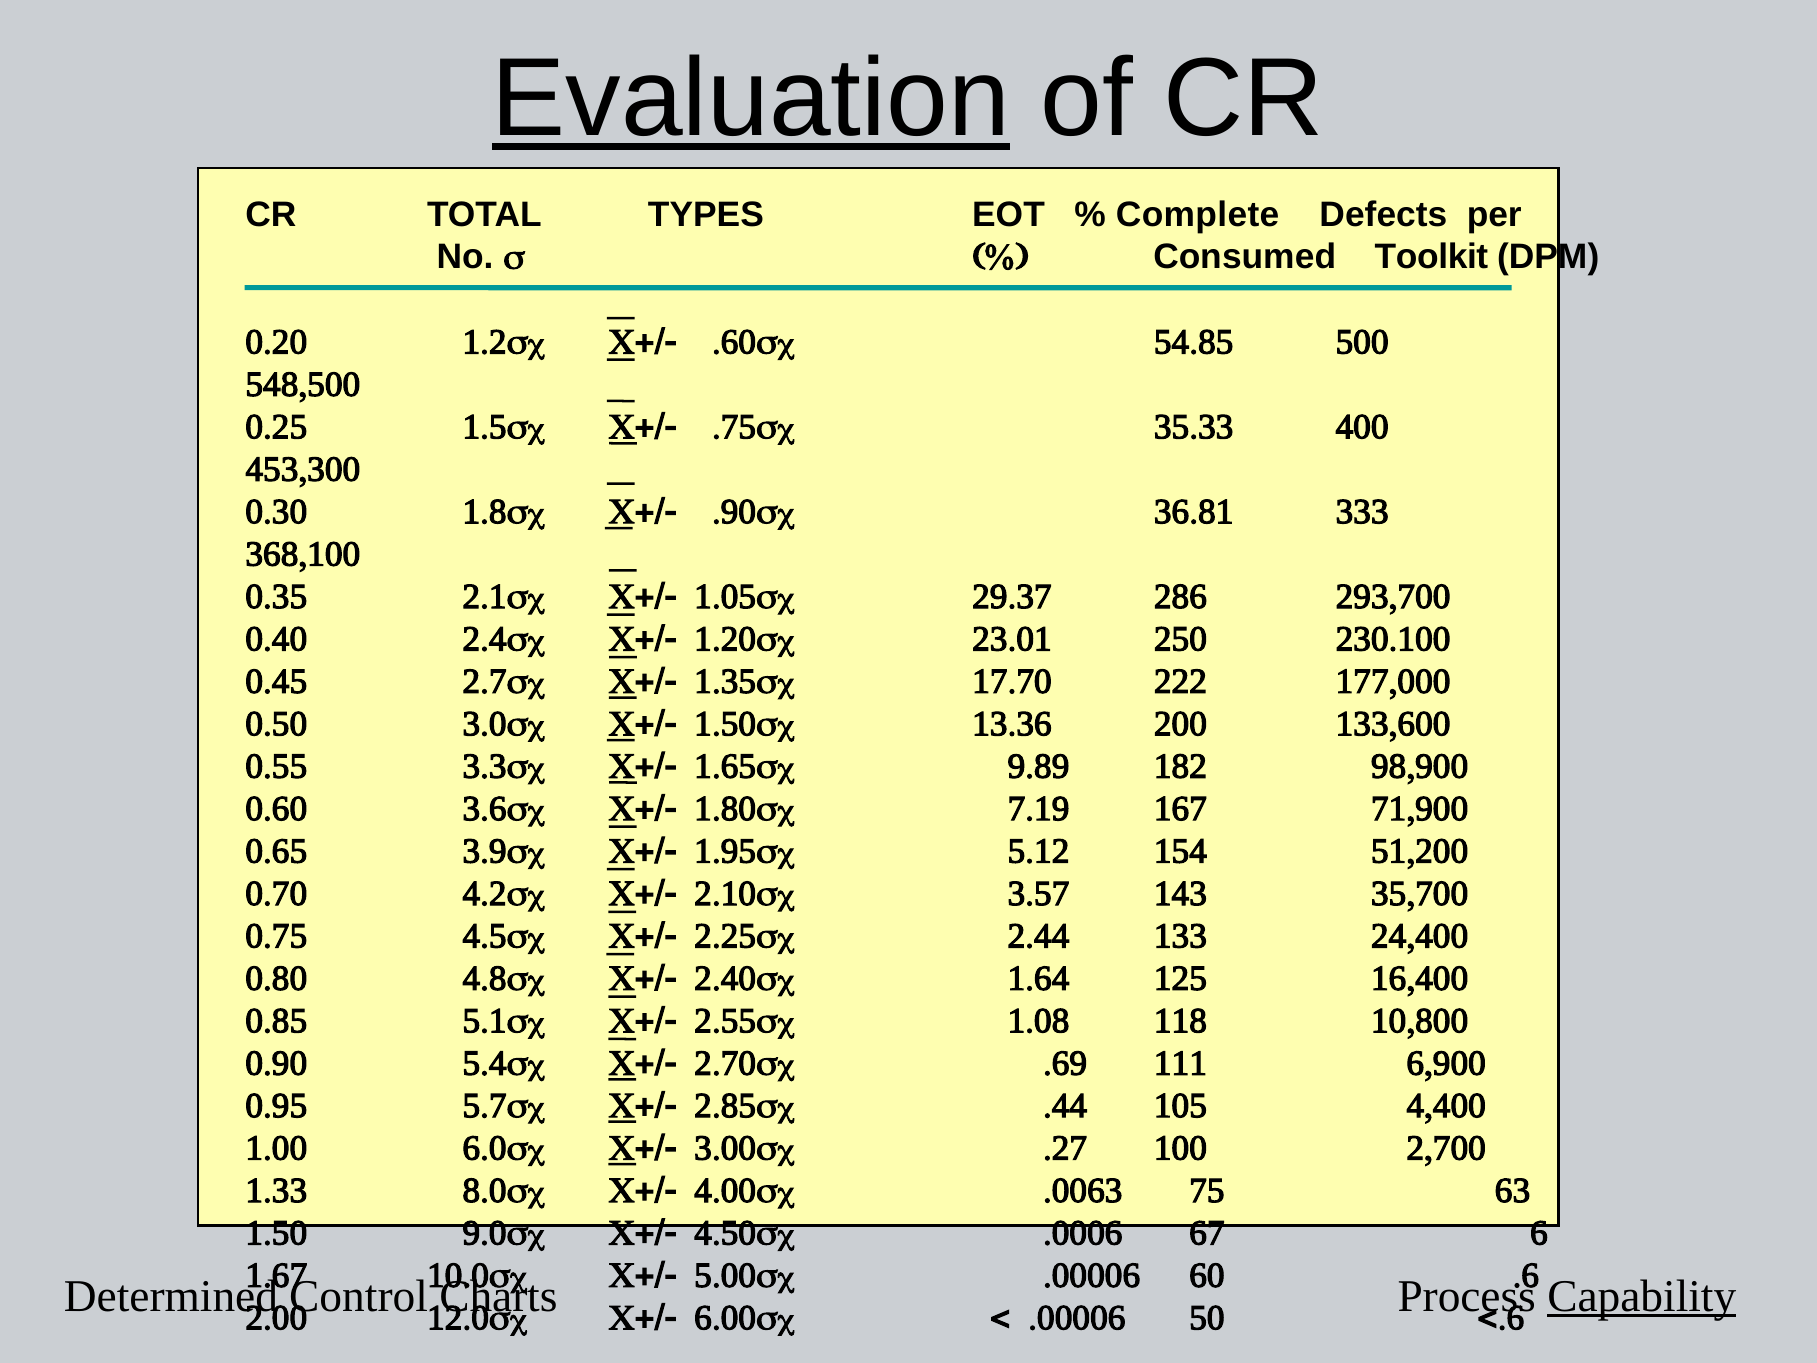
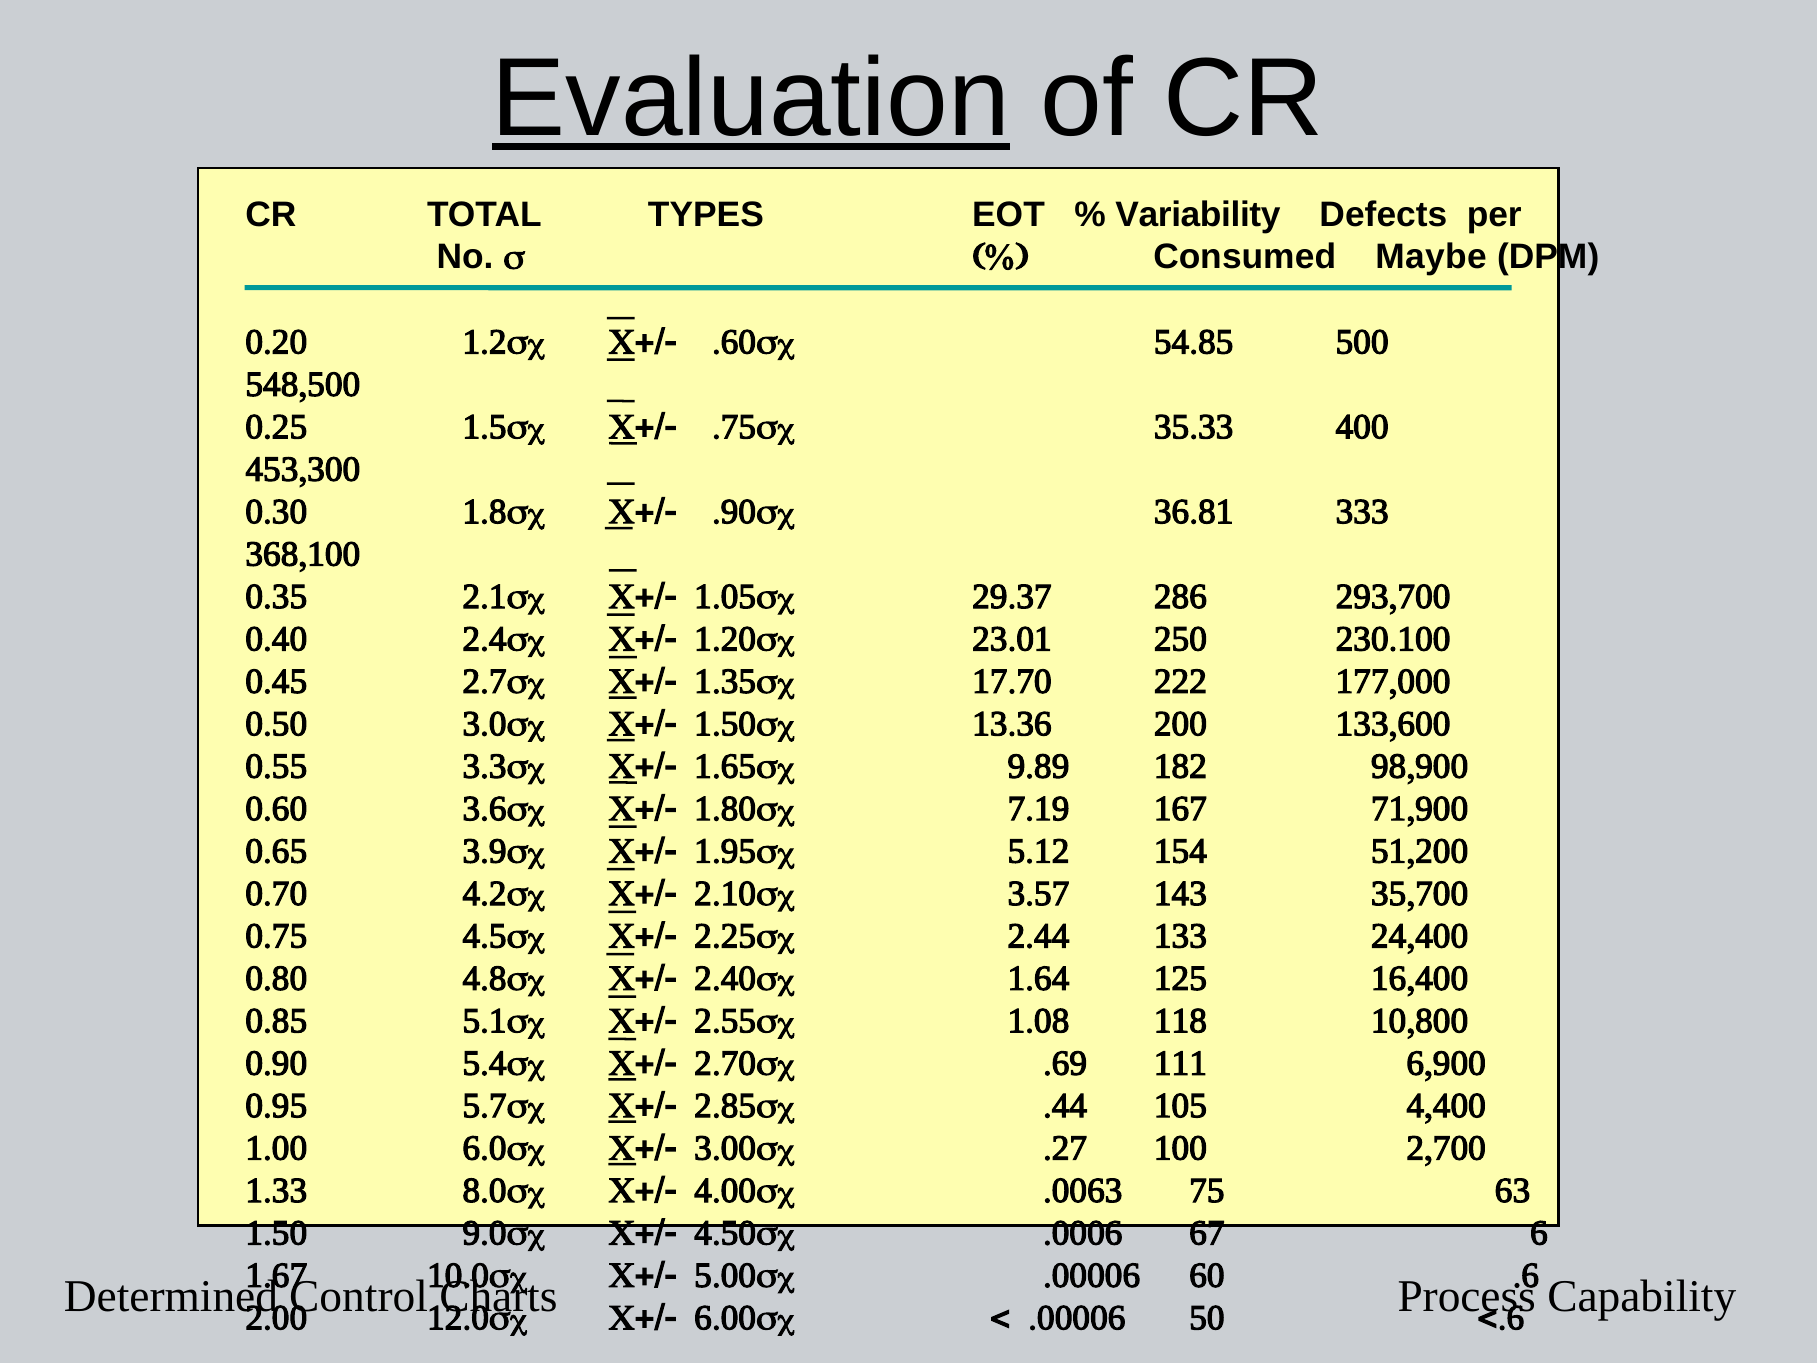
Complete: Complete -> Variability
Toolkit: Toolkit -> Maybe
Capability underline: present -> none
